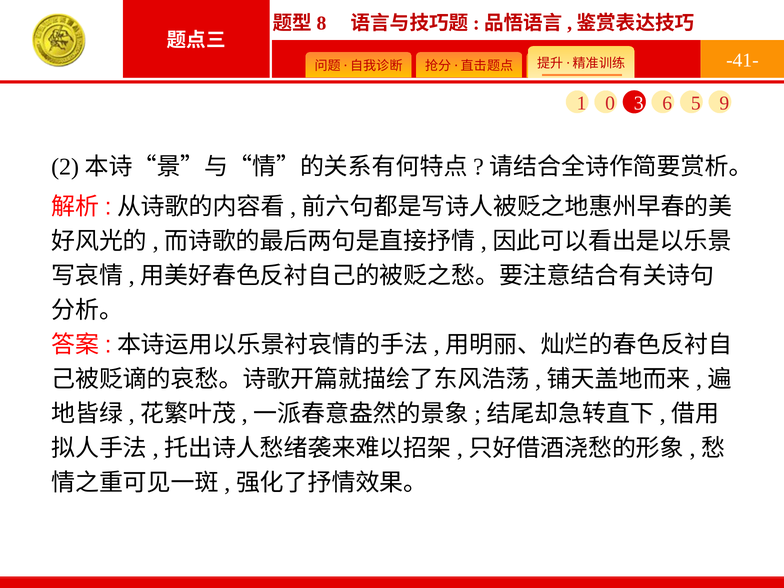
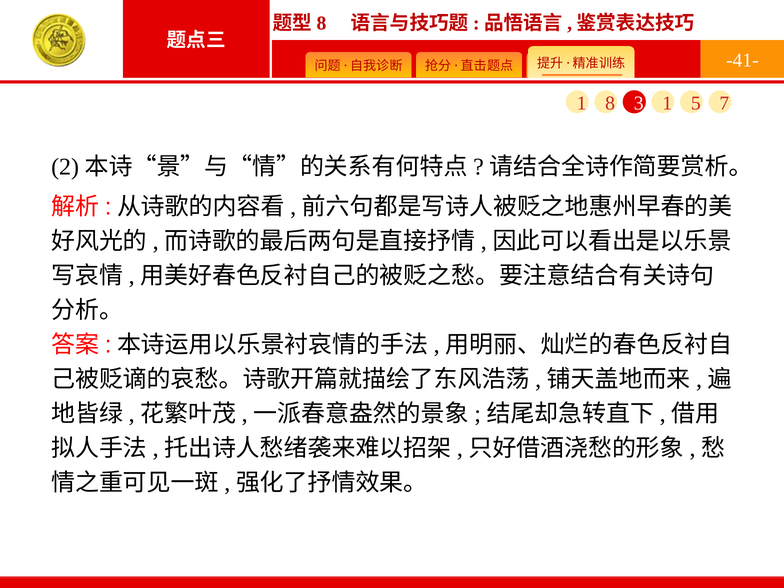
0: 0 -> 8
3 6: 6 -> 1
9: 9 -> 7
